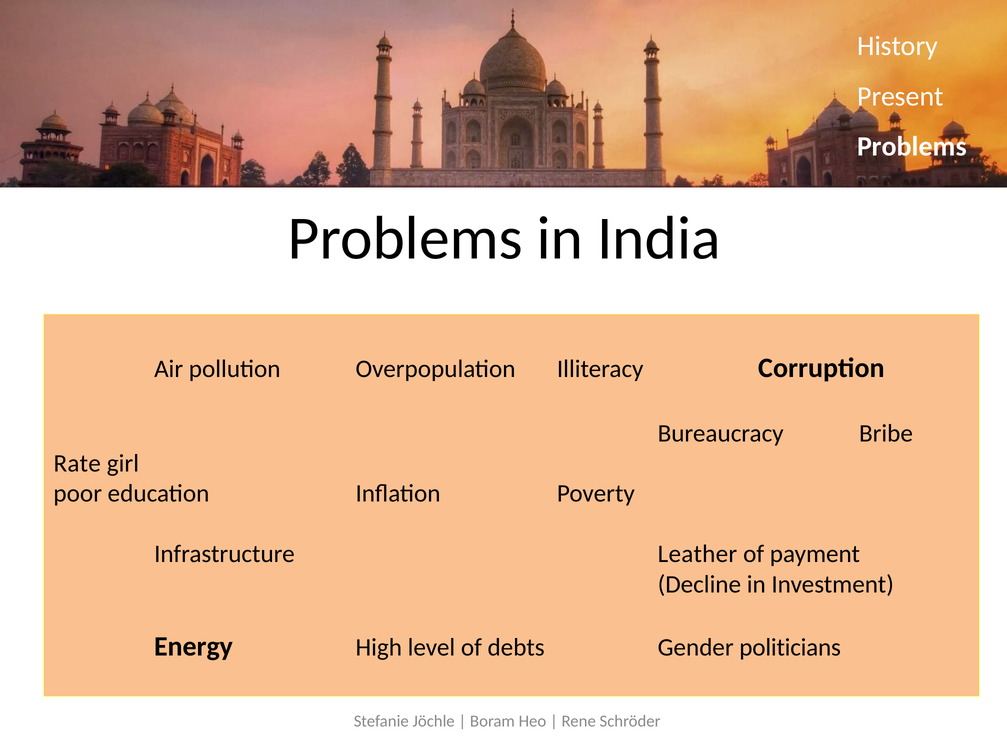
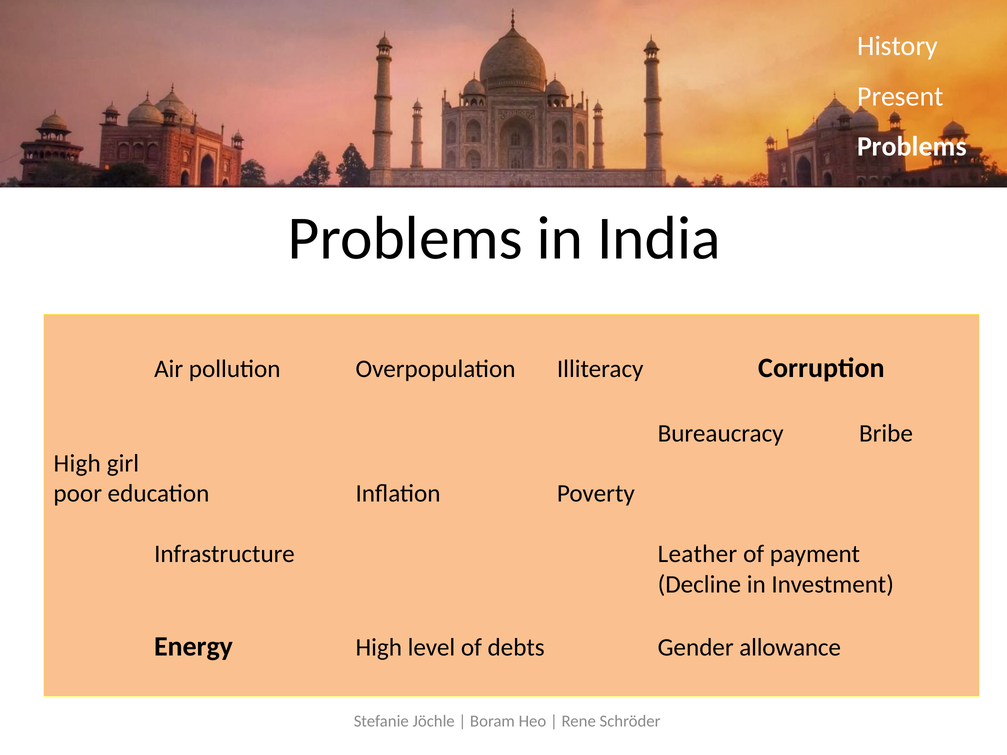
Rate at (77, 464): Rate -> High
politicians: politicians -> allowance
